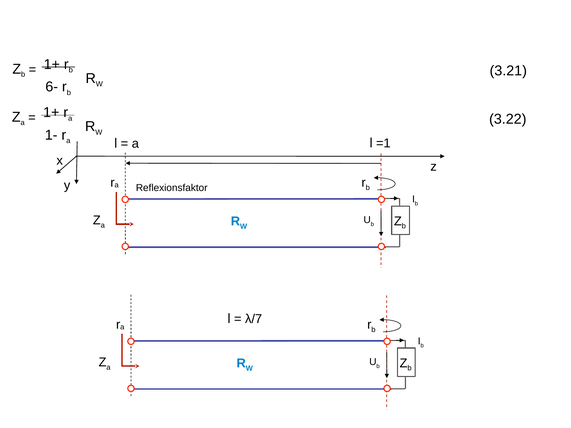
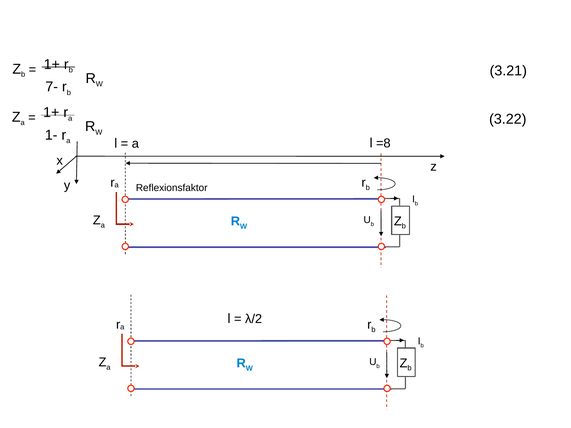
6‑: 6‑ -> 7‑
=1: =1 -> =8
λ/7: λ/7 -> λ/2
